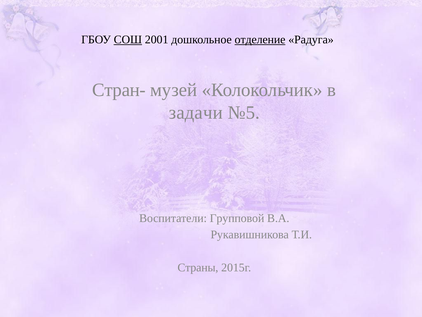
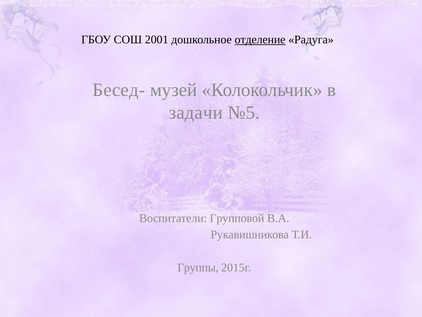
СОШ underline: present -> none
Стран-: Стран- -> Бесед-
Страны: Страны -> Группы
